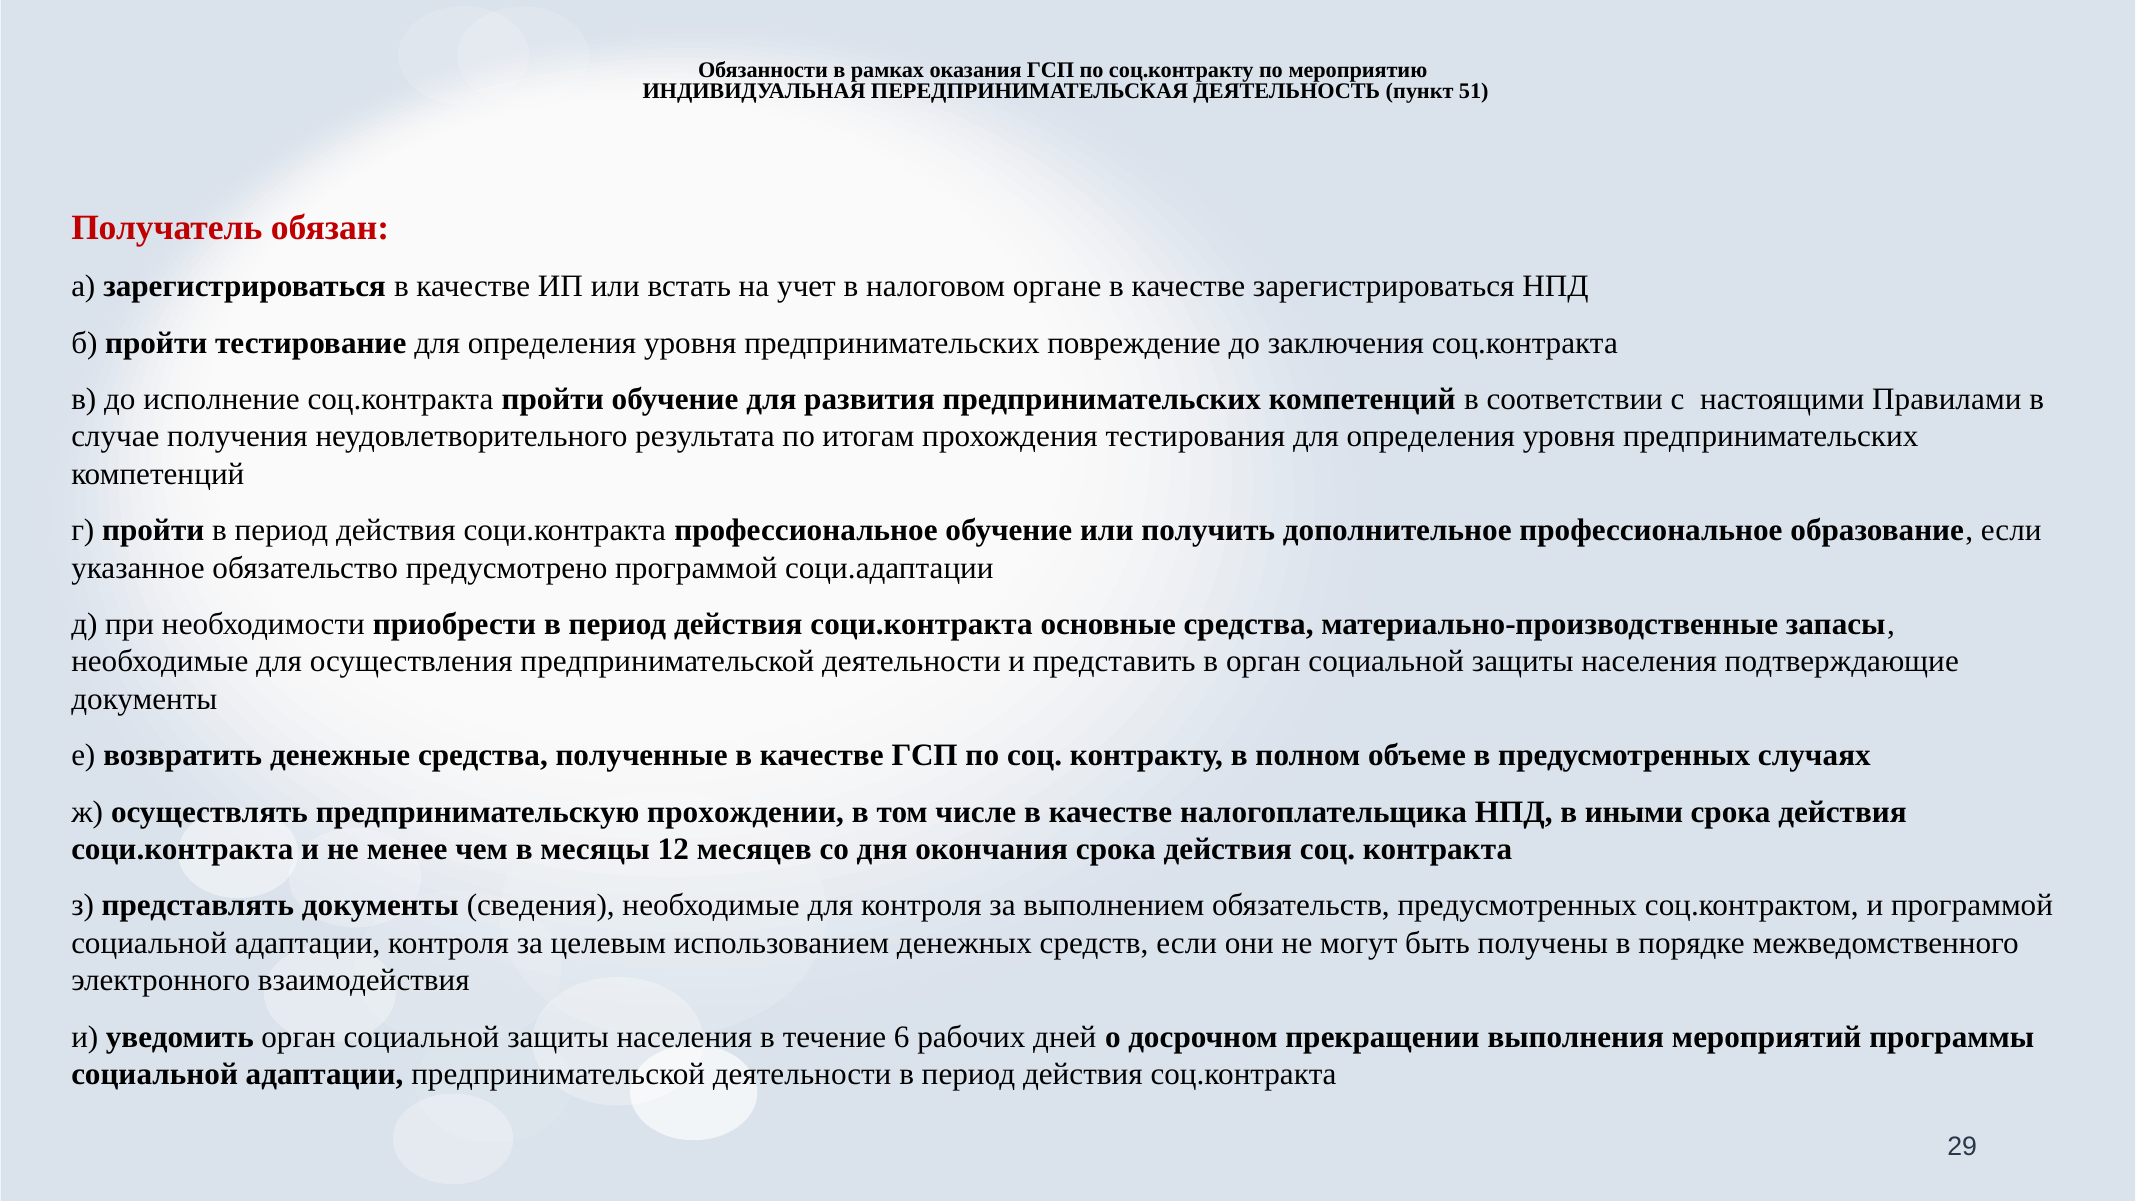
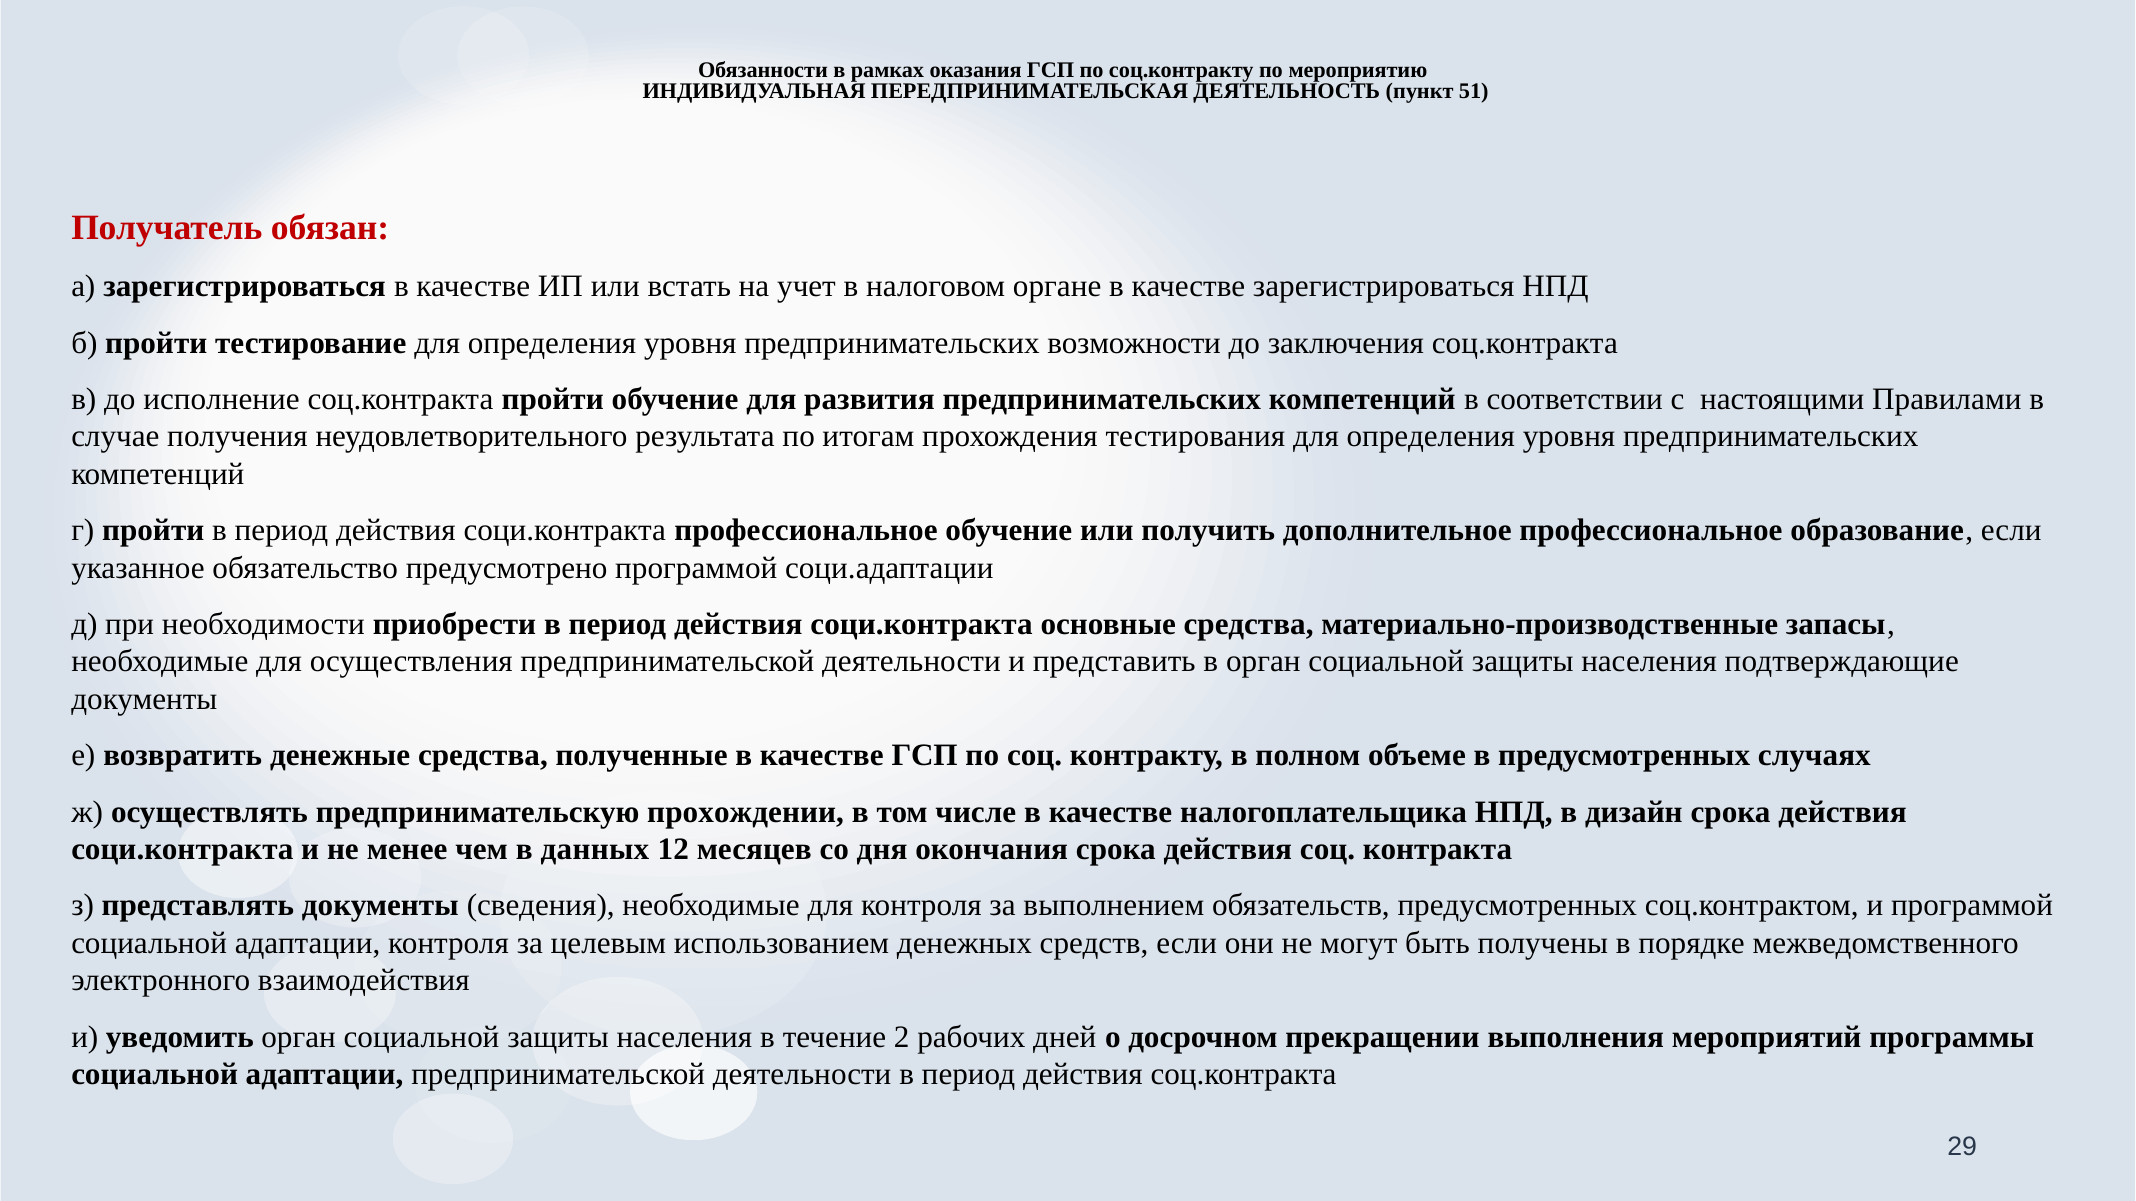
повреждение: повреждение -> возможности
иными: иными -> дизайн
месяцы: месяцы -> данных
6: 6 -> 2
